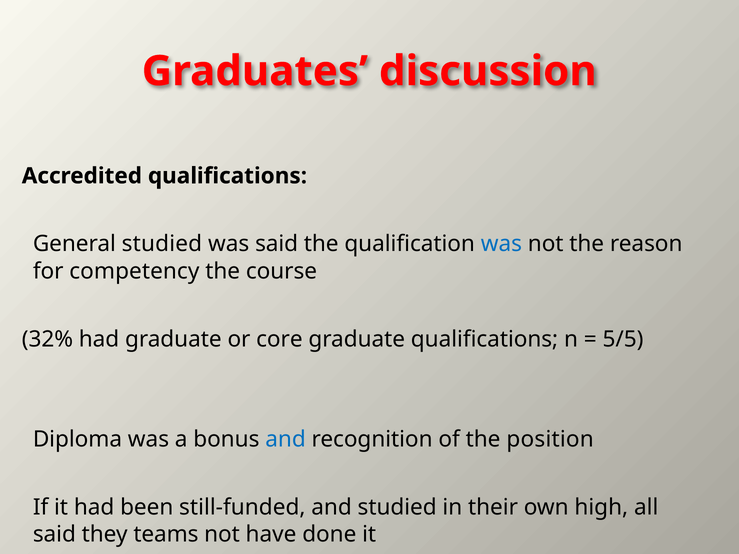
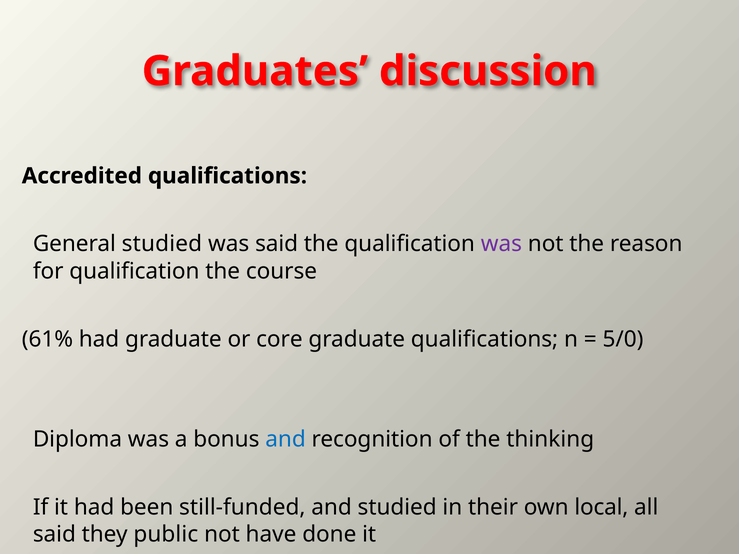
was at (501, 244) colour: blue -> purple
for competency: competency -> qualification
32%: 32% -> 61%
5/5: 5/5 -> 5/0
position: position -> thinking
high: high -> local
teams: teams -> public
